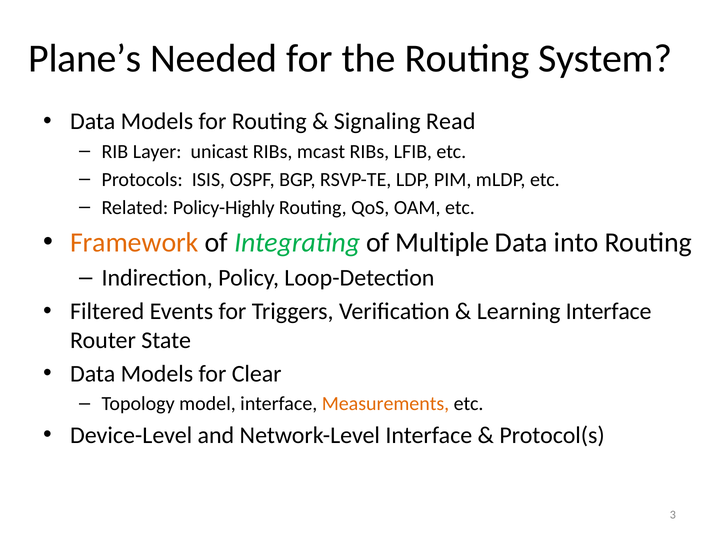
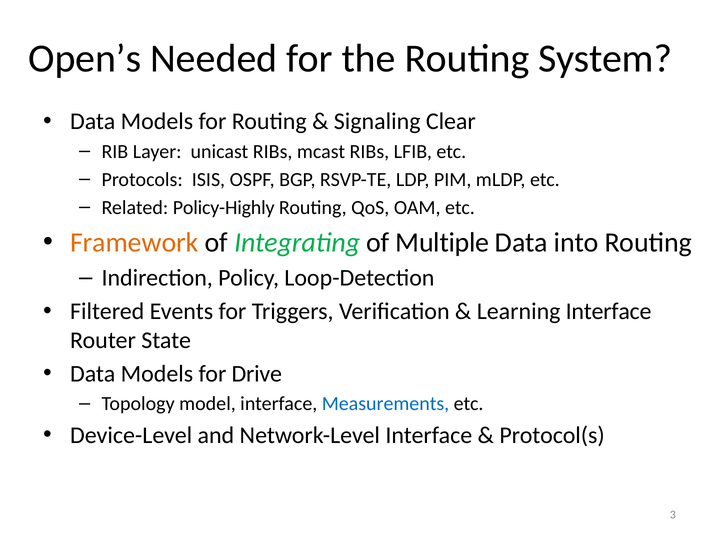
Plane’s: Plane’s -> Open’s
Read: Read -> Clear
Clear: Clear -> Drive
Measurements colour: orange -> blue
